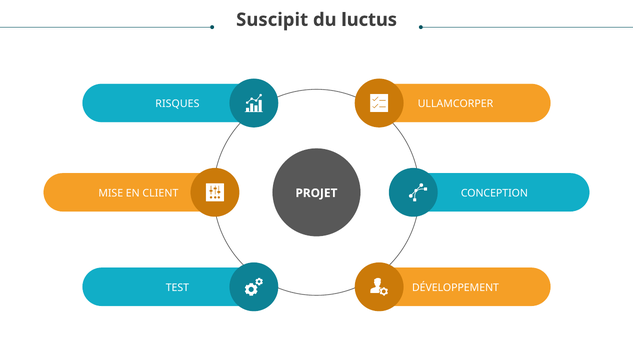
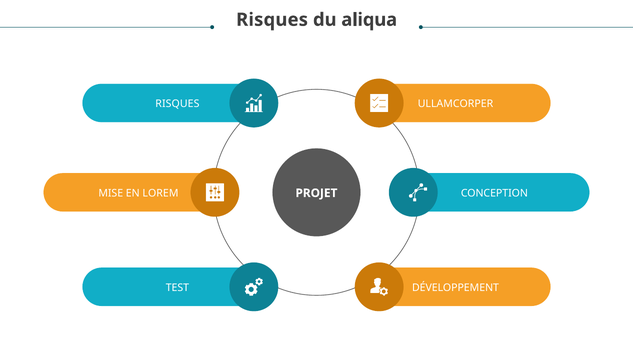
Suscipit at (272, 20): Suscipit -> Risques
luctus: luctus -> aliqua
CLIENT: CLIENT -> LOREM
